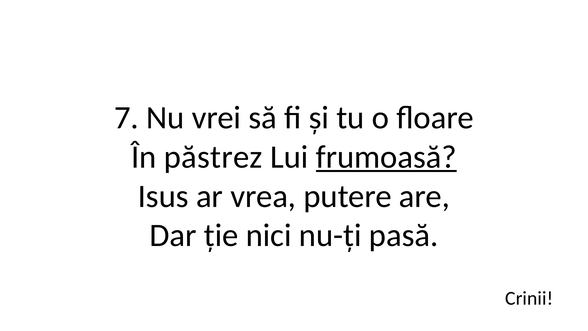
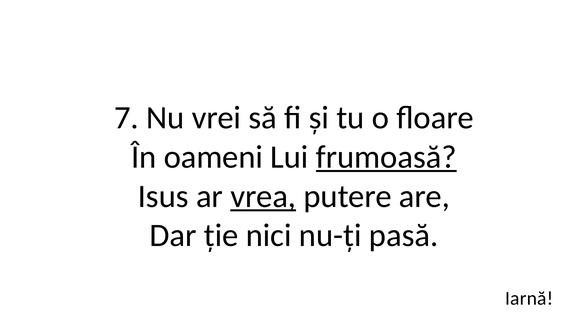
păstrez: păstrez -> oameni
vrea underline: none -> present
Crinii: Crinii -> Iarnă
